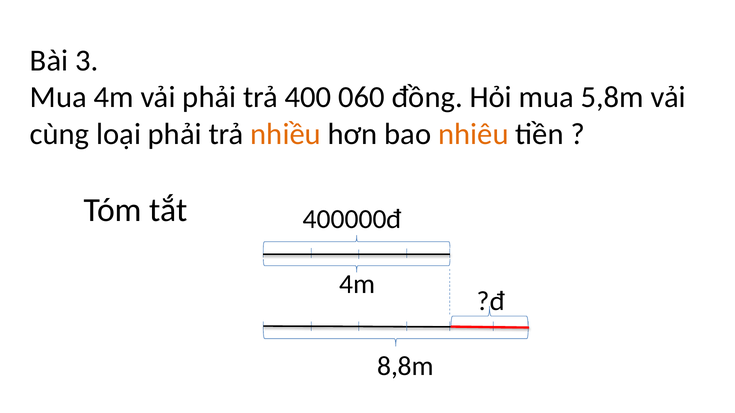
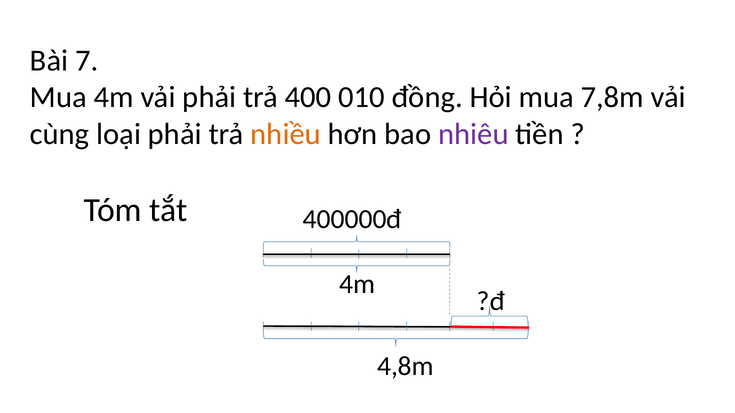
3: 3 -> 7
060: 060 -> 010
5,8m: 5,8m -> 7,8m
nhiêu colour: orange -> purple
8,8m: 8,8m -> 4,8m
